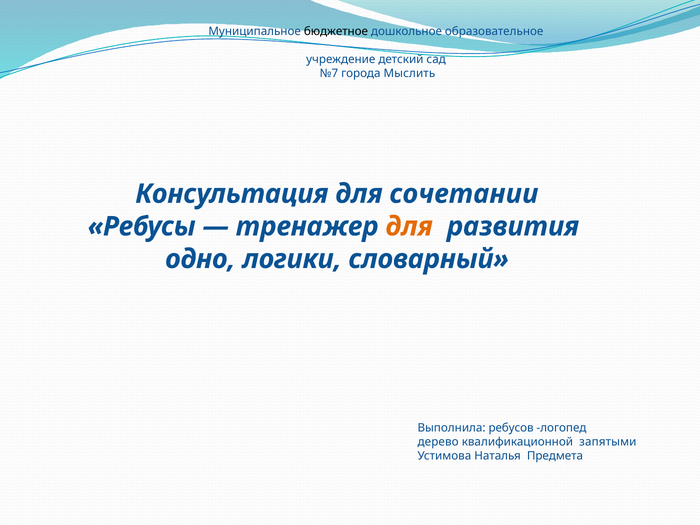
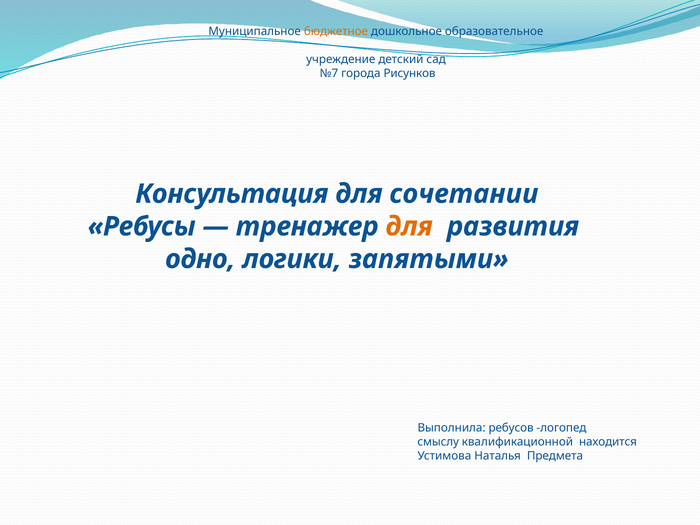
бюджетное colour: black -> orange
Мыслить: Мыслить -> Рисунков
словарный: словарный -> запятыми
дерево: дерево -> смыслу
запятыми: запятыми -> находится
